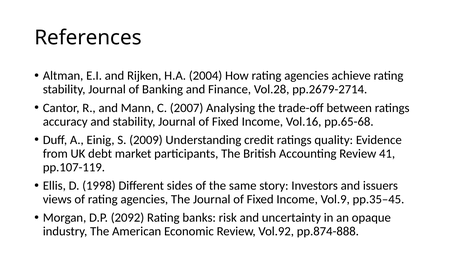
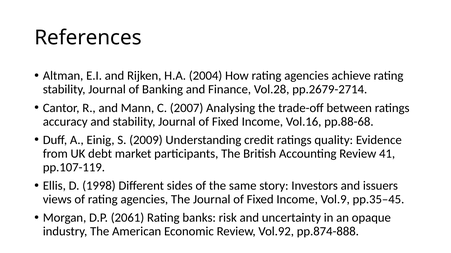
pp.65-68: pp.65-68 -> pp.88-68
2092: 2092 -> 2061
